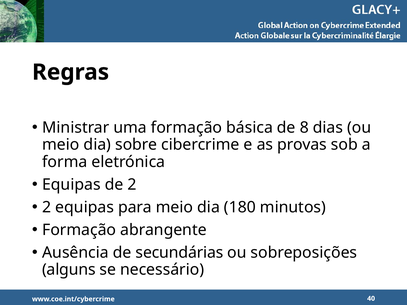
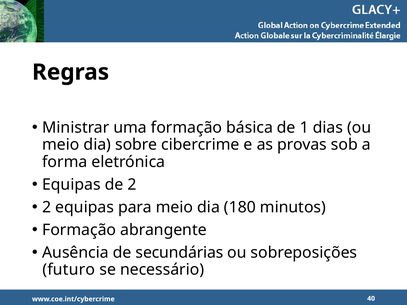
8: 8 -> 1
alguns: alguns -> futuro
